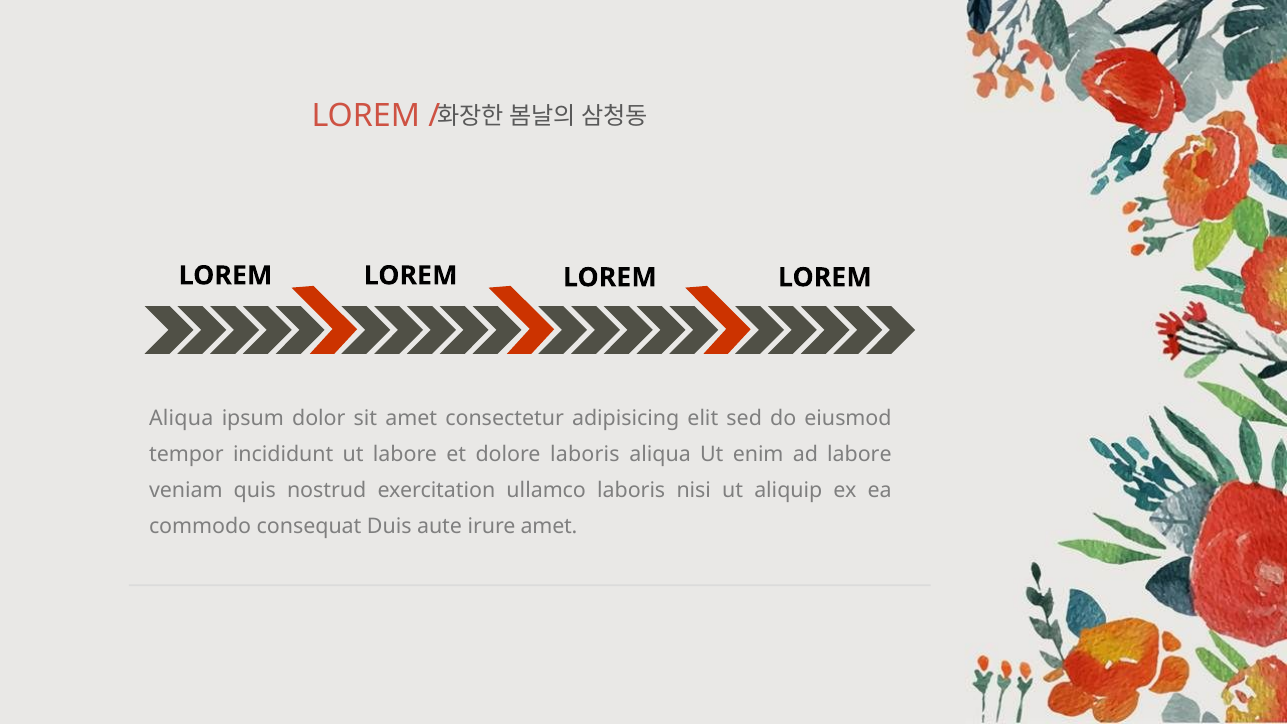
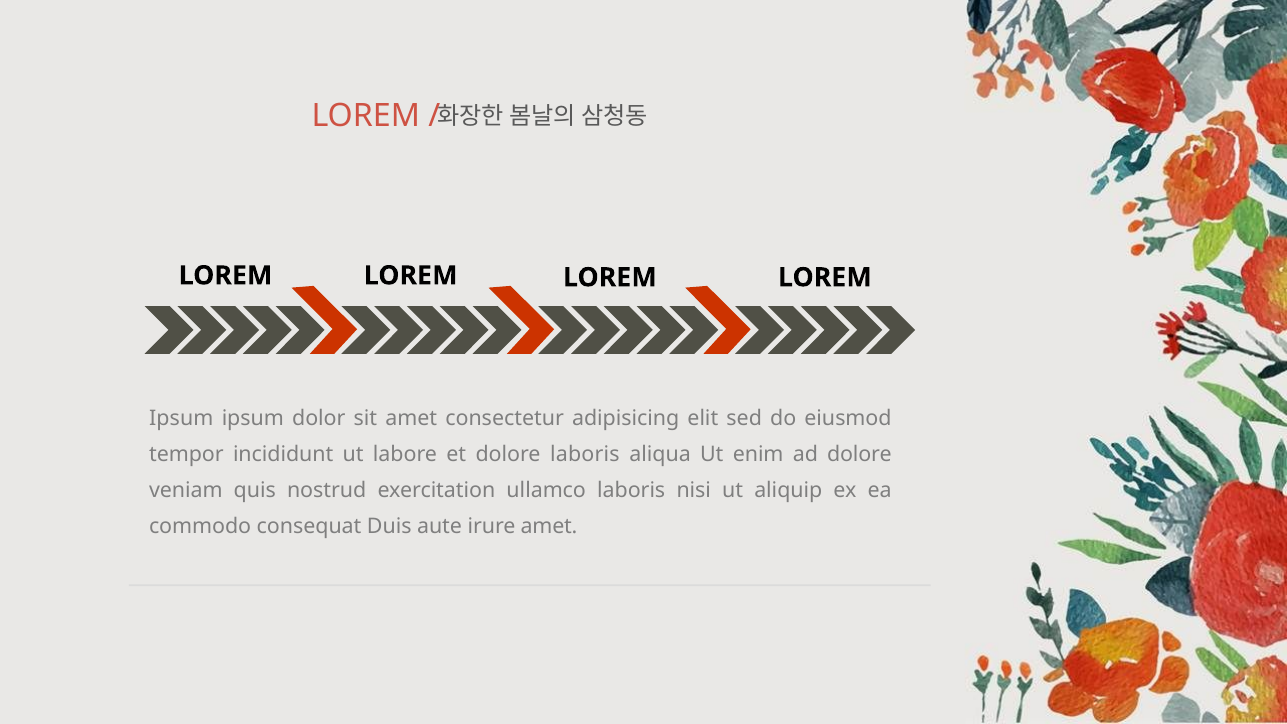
Aliqua at (181, 418): Aliqua -> Ipsum
ad labore: labore -> dolore
